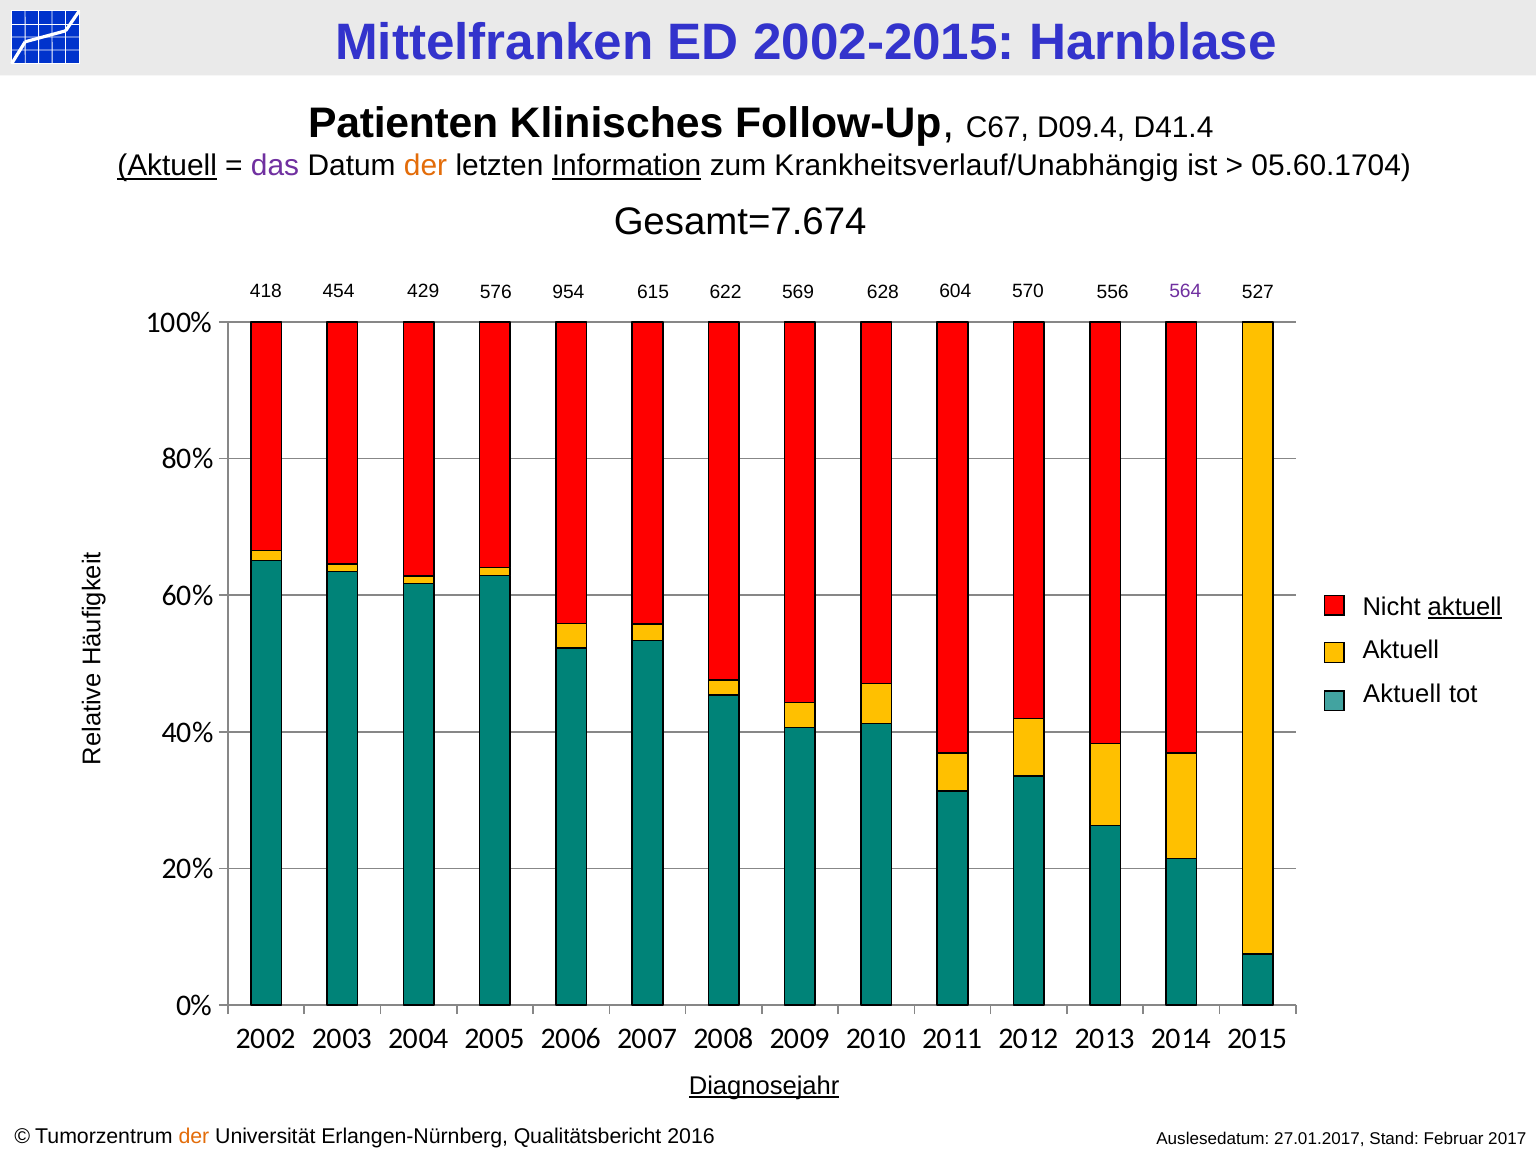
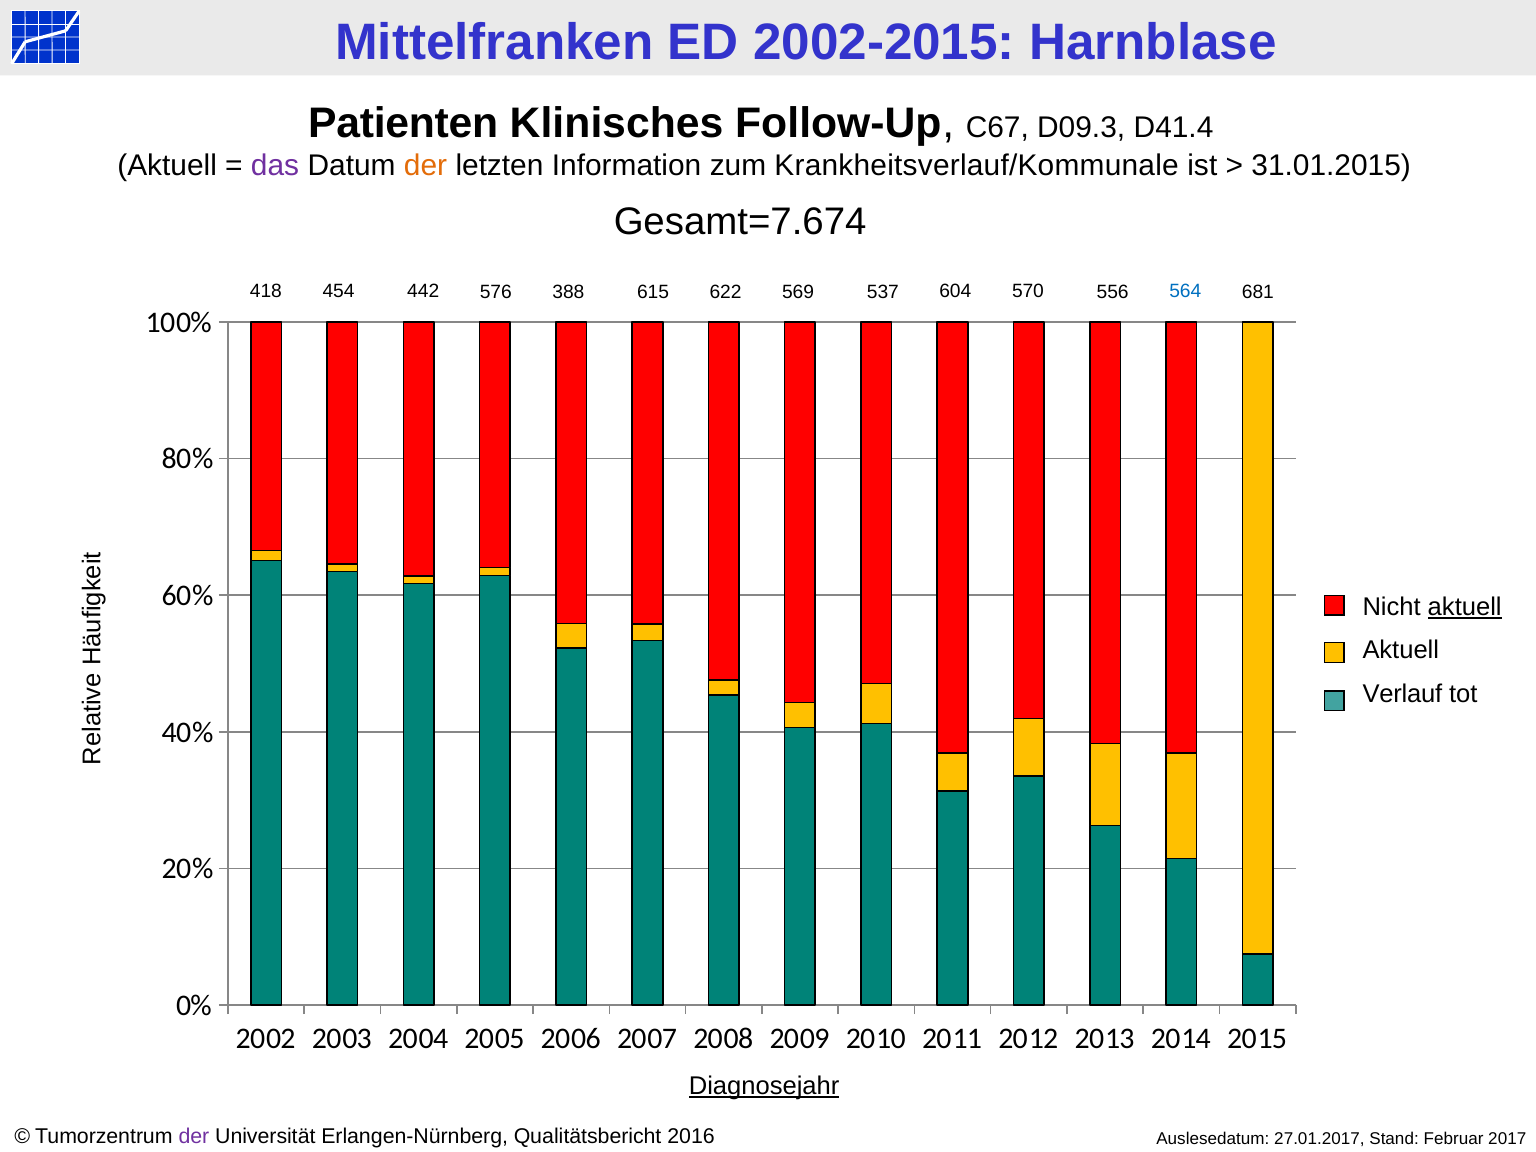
D09.4: D09.4 -> D09.3
Aktuell at (167, 166) underline: present -> none
Information underline: present -> none
Krankheitsverlauf/Unabhängig: Krankheitsverlauf/Unabhängig -> Krankheitsverlauf/Kommunale
05.60.1704: 05.60.1704 -> 31.01.2015
429: 429 -> 442
954: 954 -> 388
628: 628 -> 537
527: 527 -> 681
564 colour: purple -> blue
Aktuell at (1402, 694): Aktuell -> Verlauf
der at (194, 1136) colour: orange -> purple
